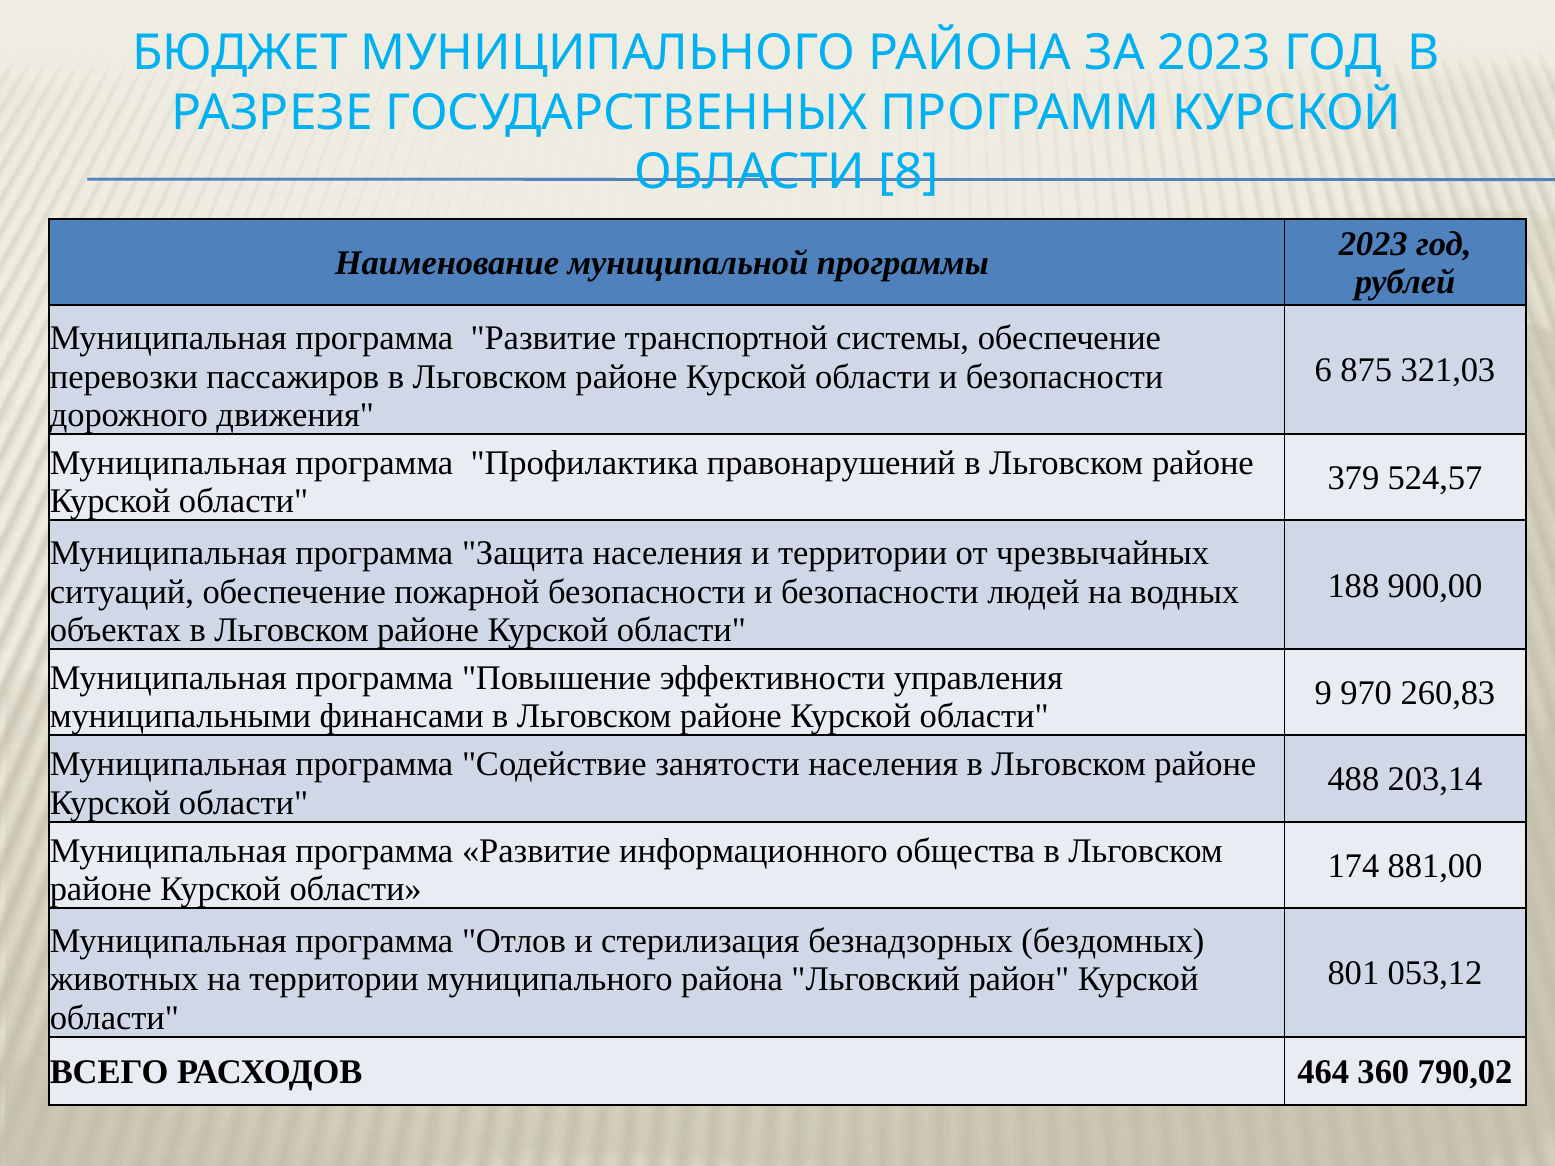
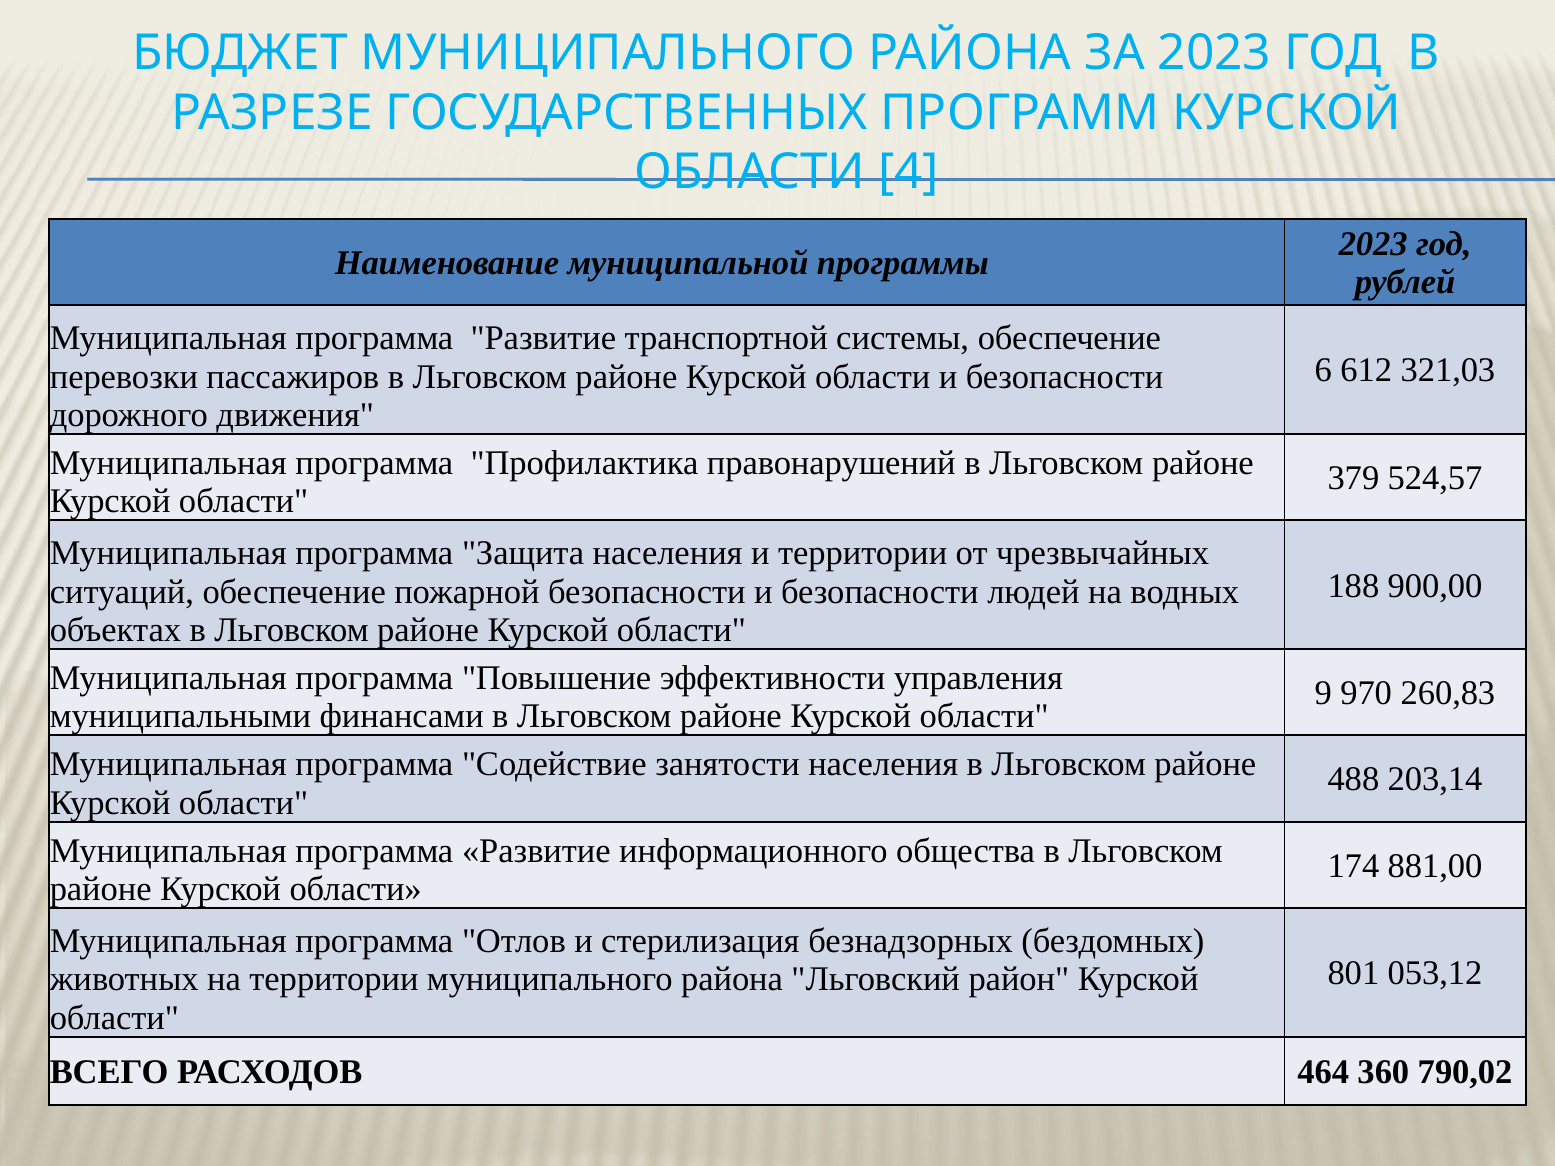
8: 8 -> 4
875: 875 -> 612
